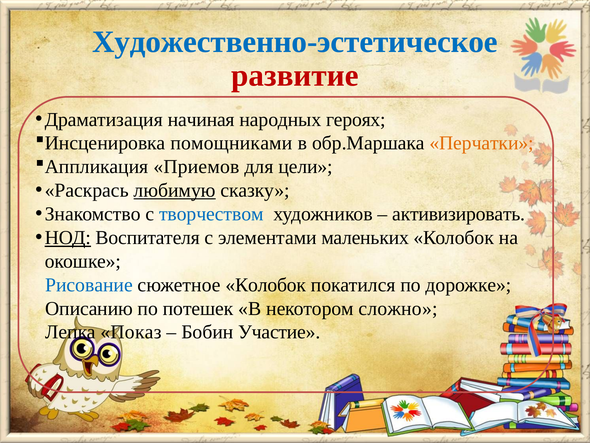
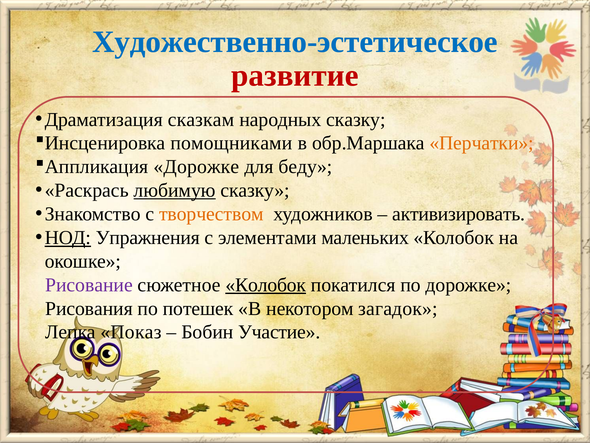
начиная: начиная -> сказкам
народных героях: героях -> сказку
Приемов at (196, 167): Приемов -> Дорожке
цели: цели -> беду
творчеством colour: blue -> orange
Воспитателя: Воспитателя -> Упражнения
Рисование colour: blue -> purple
Колобок at (266, 285) underline: none -> present
Описанию: Описанию -> Рисования
сложно: сложно -> загадок
